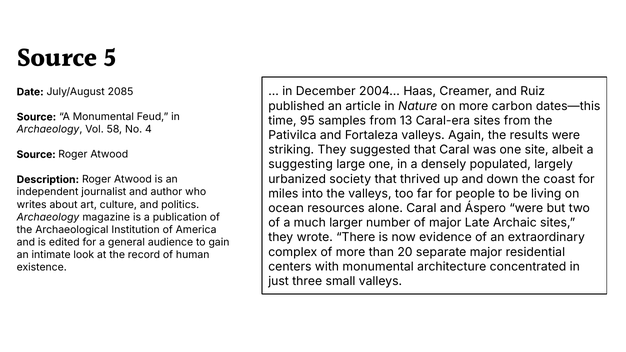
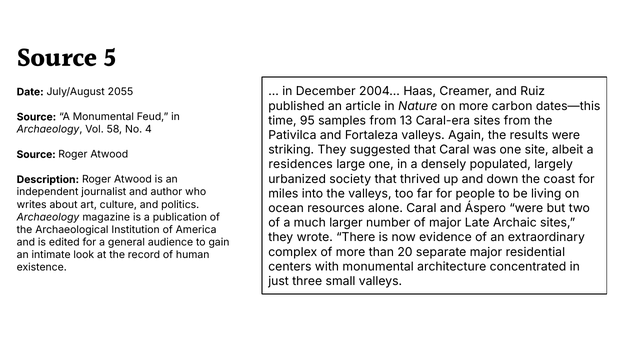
2085: 2085 -> 2055
suggesting: suggesting -> residences
